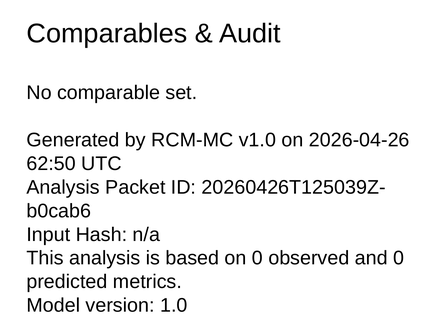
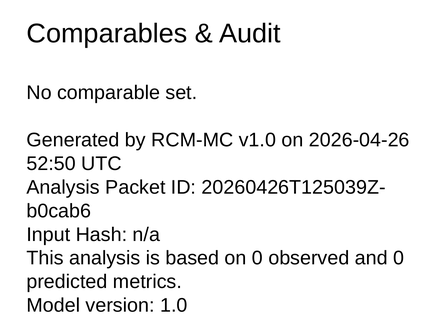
62:50: 62:50 -> 52:50
